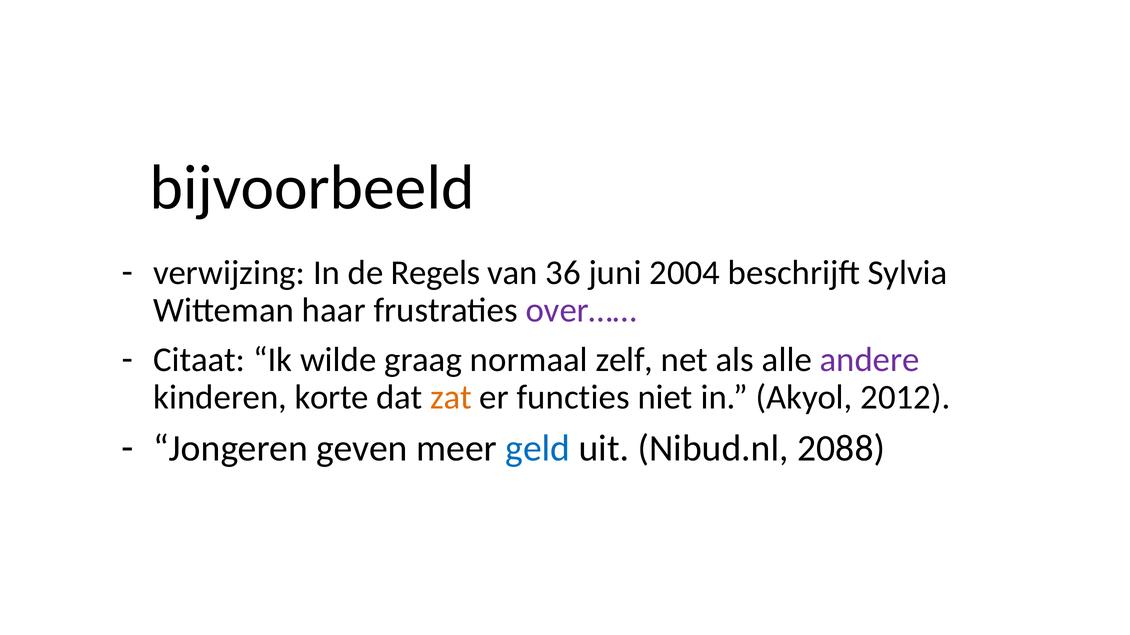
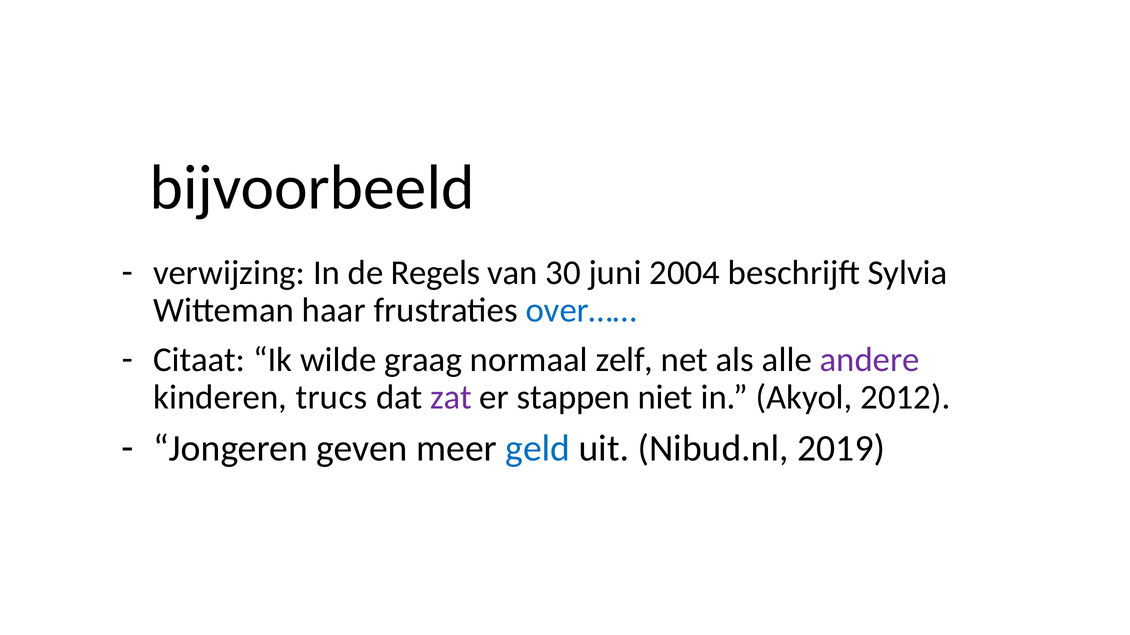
36: 36 -> 30
over…… colour: purple -> blue
korte: korte -> trucs
zat colour: orange -> purple
functies: functies -> stappen
2088: 2088 -> 2019
